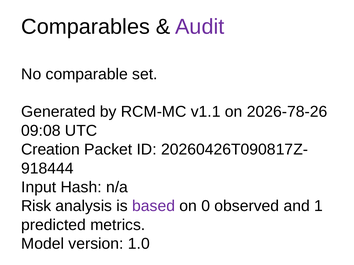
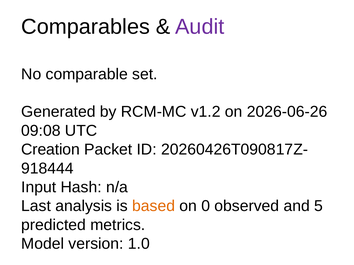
v1.1: v1.1 -> v1.2
2026-78-26: 2026-78-26 -> 2026-06-26
Risk: Risk -> Last
based colour: purple -> orange
1: 1 -> 5
